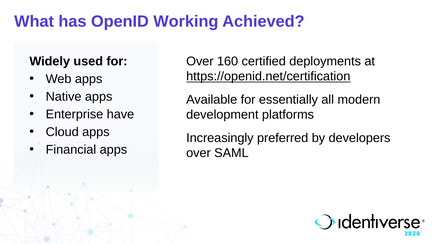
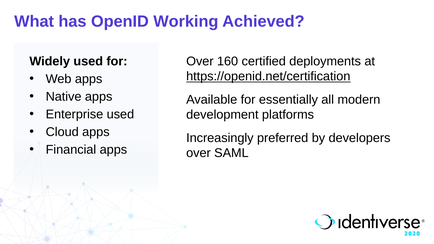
Enterprise have: have -> used
